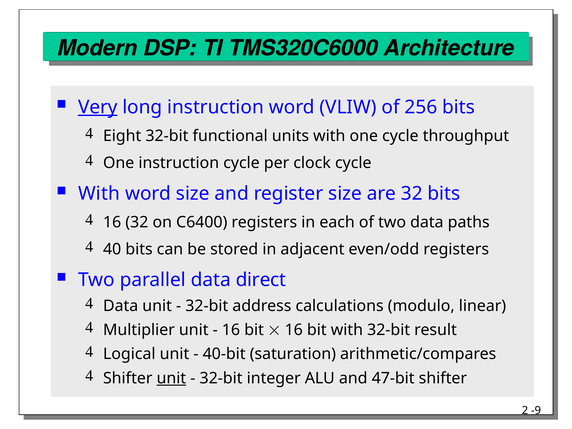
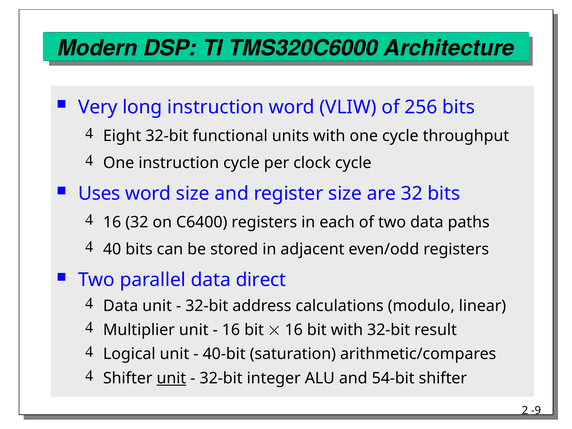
Very underline: present -> none
With at (99, 194): With -> Uses
47-bit: 47-bit -> 54-bit
